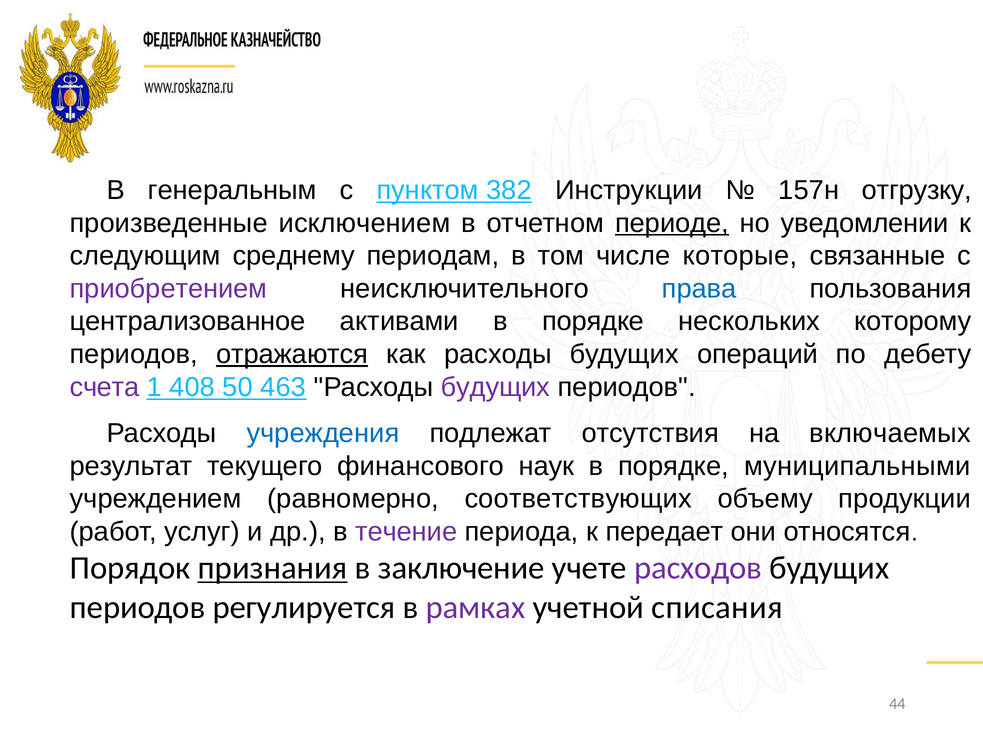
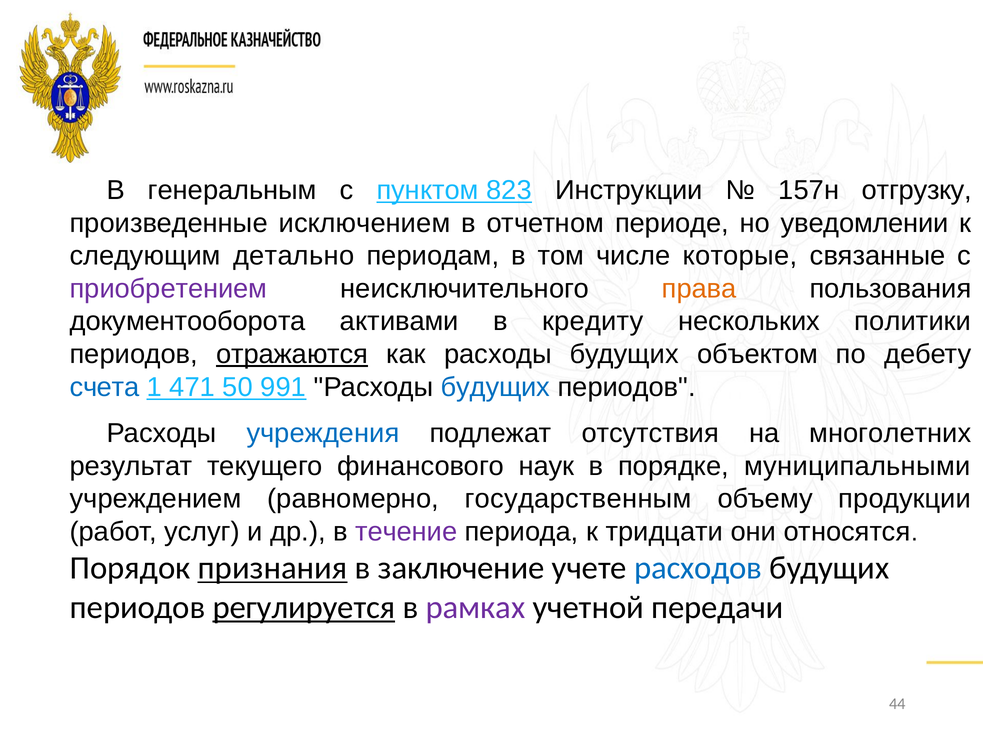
382: 382 -> 823
периоде underline: present -> none
среднему: среднему -> детально
права colour: blue -> orange
централизованное: централизованное -> документооборота
активами в порядке: порядке -> кредиту
которому: которому -> политики
операций: операций -> объектом
счета colour: purple -> blue
408: 408 -> 471
463: 463 -> 991
будущих at (496, 387) colour: purple -> blue
включаемых: включаемых -> многолетних
соответствующих: соответствующих -> государственным
передает: передает -> тридцати
расходов colour: purple -> blue
регулируется underline: none -> present
списания: списания -> передачи
